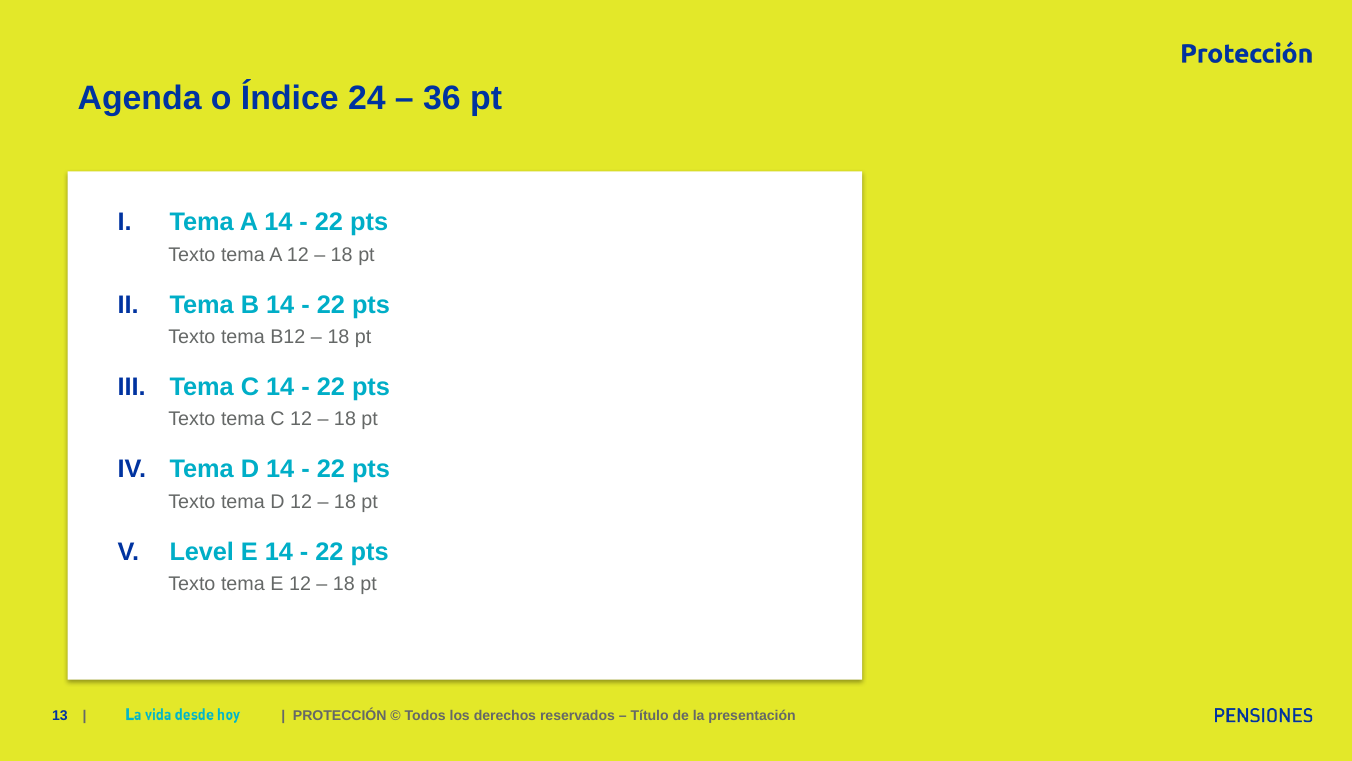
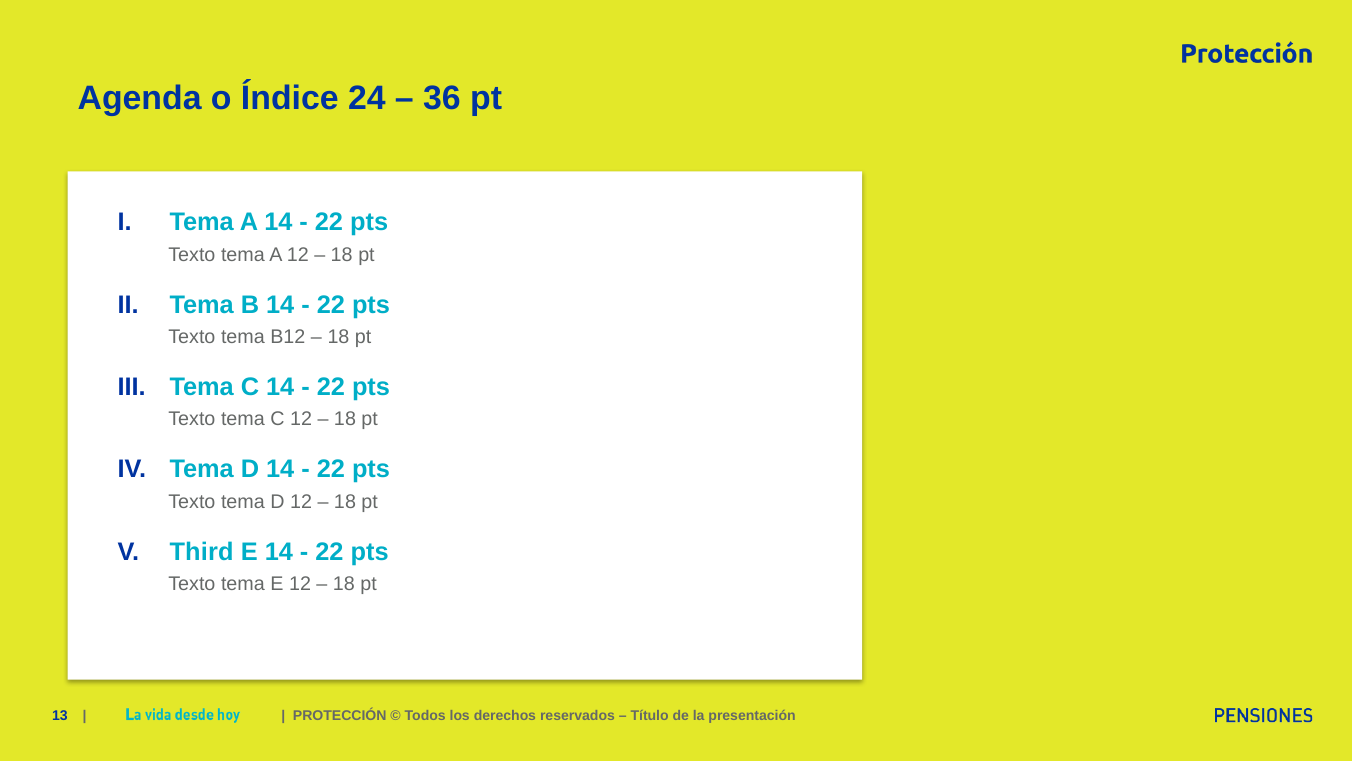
Level: Level -> Third
